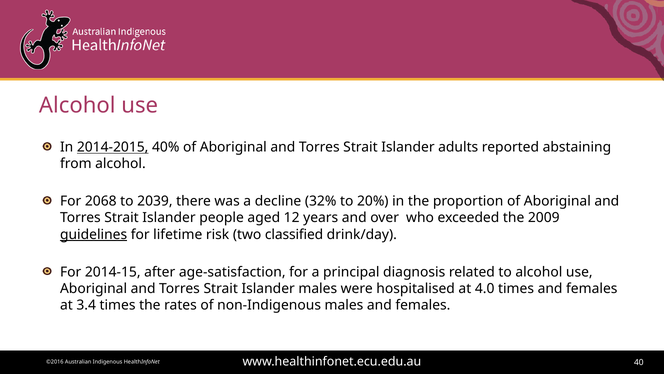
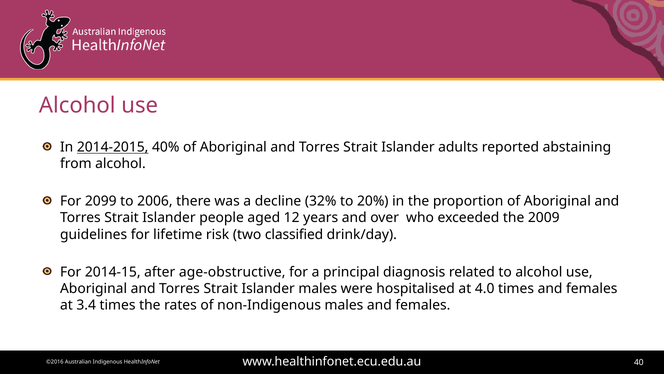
2068: 2068 -> 2099
2039: 2039 -> 2006
guidelines underline: present -> none
age-satisfaction: age-satisfaction -> age-obstructive
